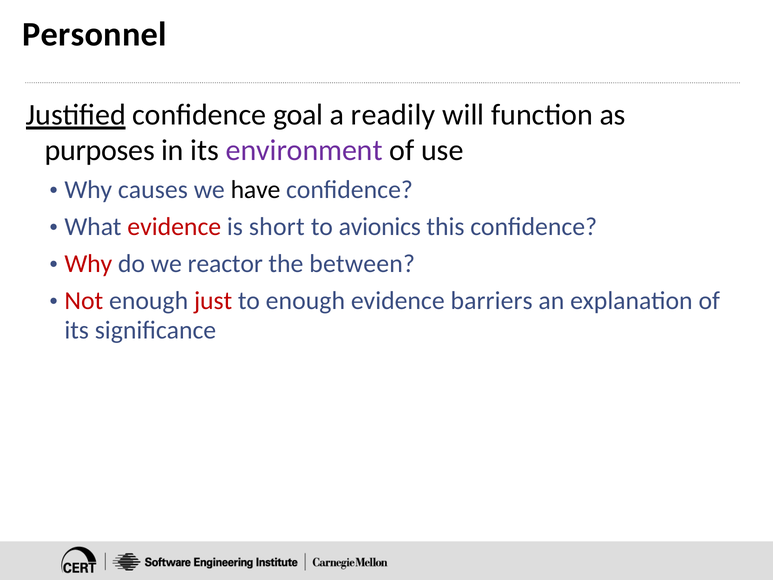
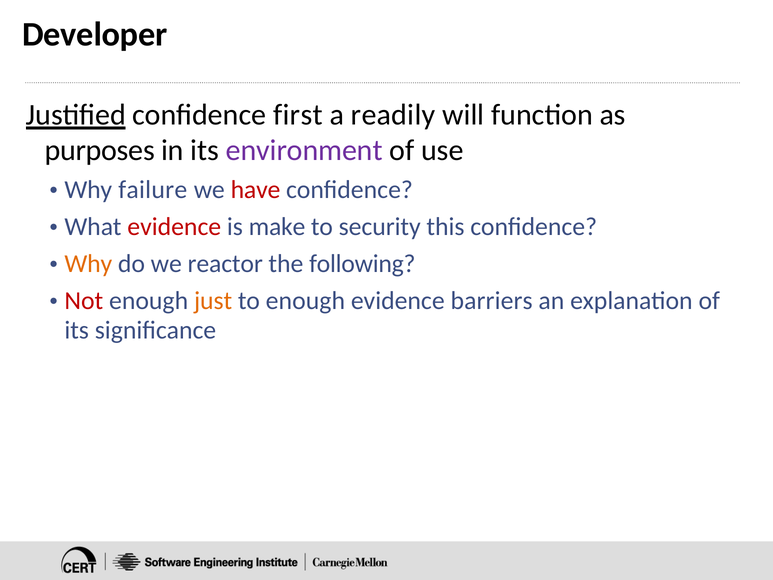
Personnel: Personnel -> Developer
goal: goal -> first
causes: causes -> failure
have colour: black -> red
short: short -> make
avionics: avionics -> security
Why at (88, 264) colour: red -> orange
between: between -> following
just colour: red -> orange
